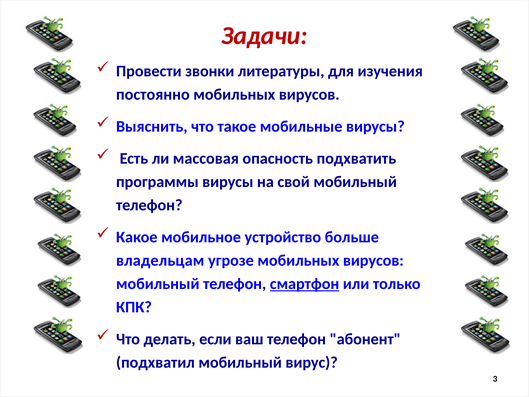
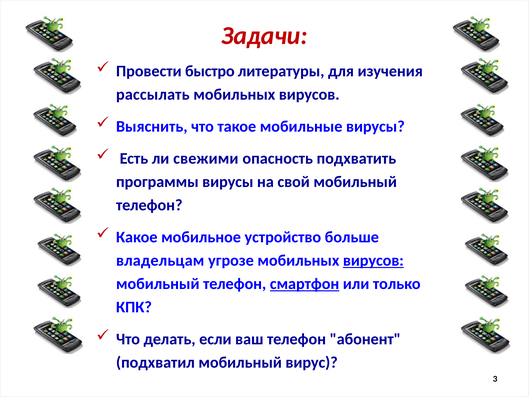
звонки: звонки -> быстро
постоянно: постоянно -> рассылать
массовая: массовая -> свежими
вирусов at (373, 260) underline: none -> present
